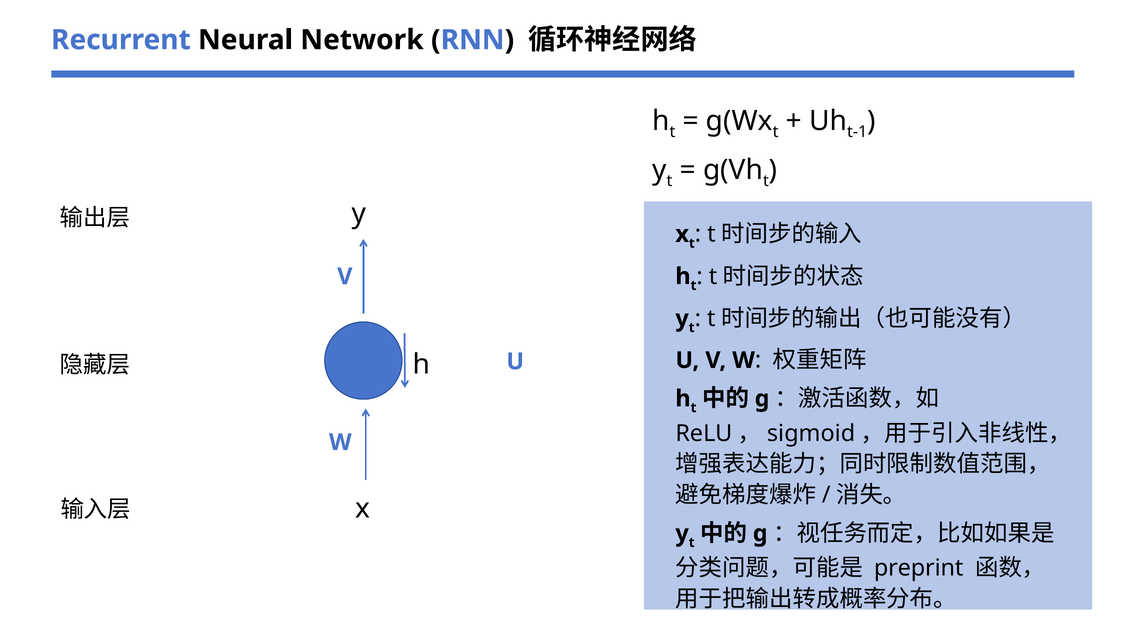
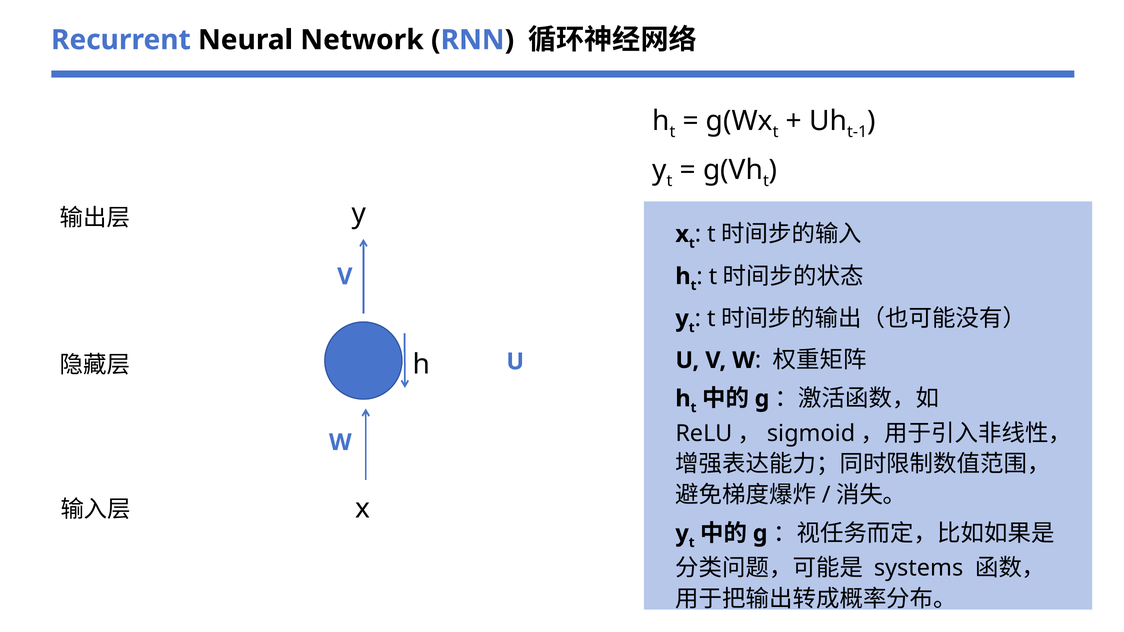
preprint: preprint -> systems
